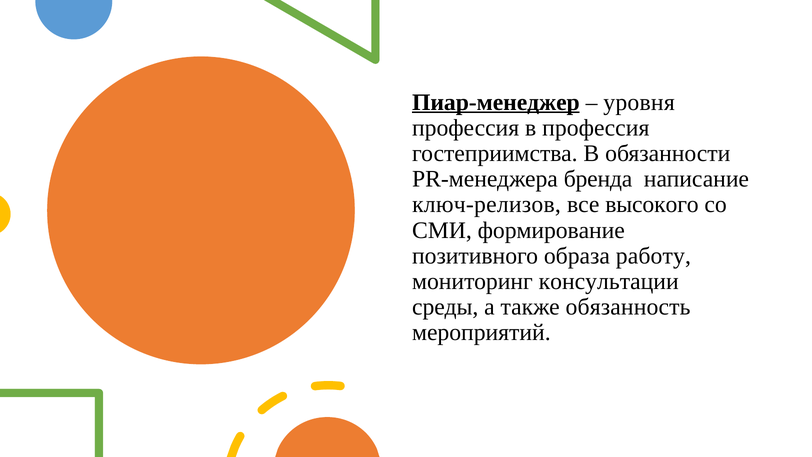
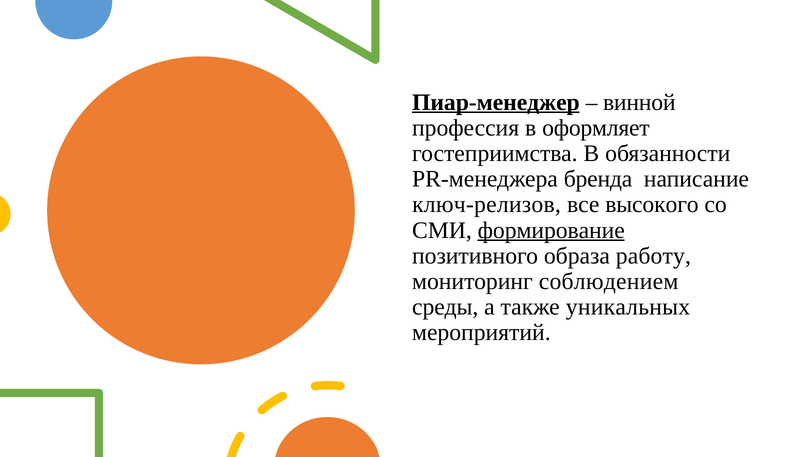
уровня: уровня -> винной
в профессия: профессия -> оформляет
формирование underline: none -> present
консультации: консультации -> соблюдением
обязанность: обязанность -> уникальных
